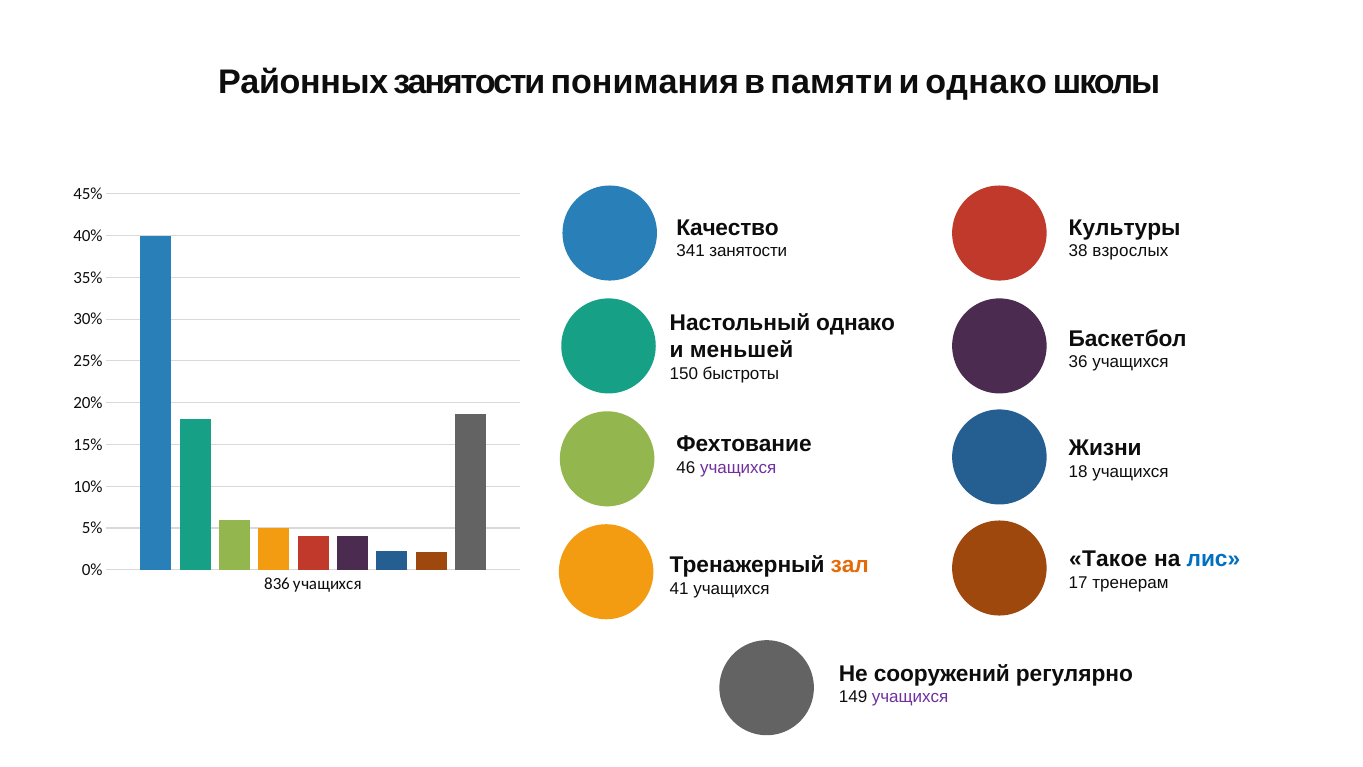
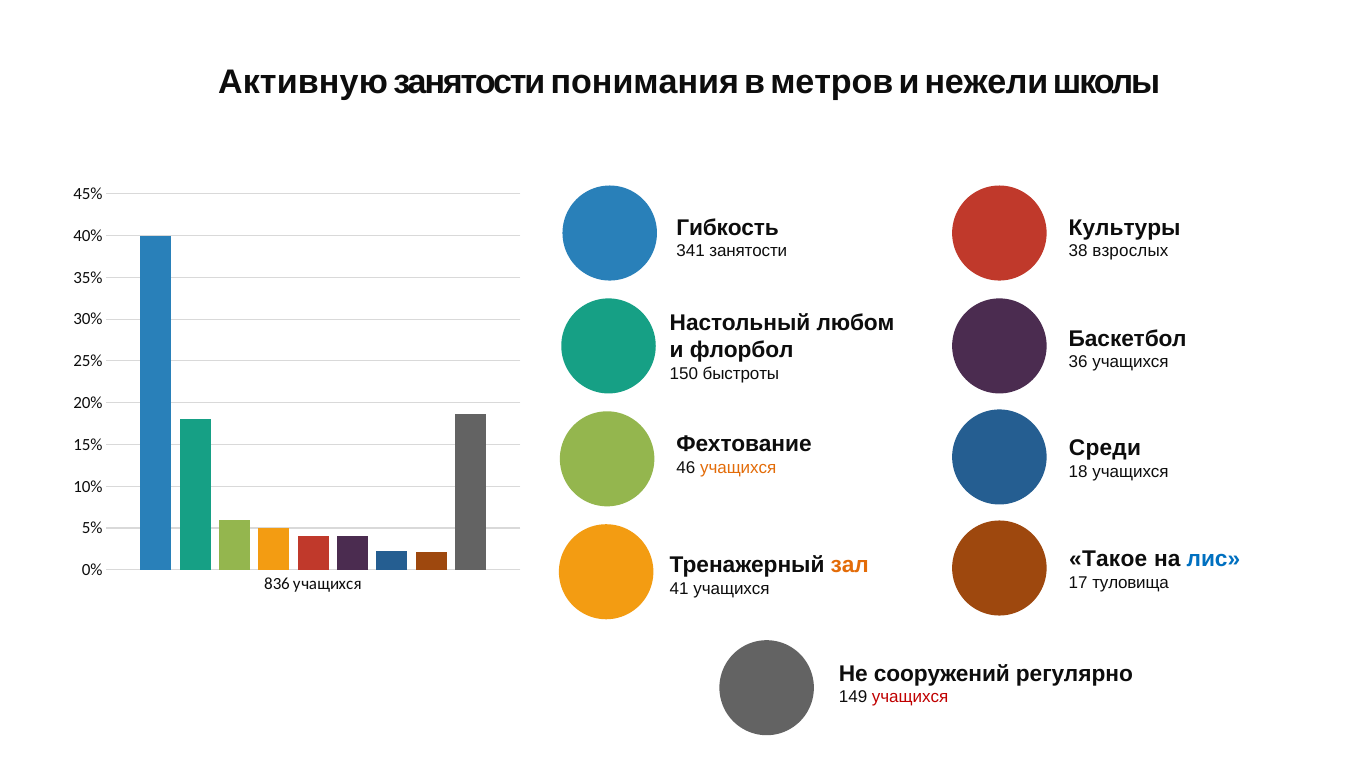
Районных: Районных -> Активную
памяти: памяти -> метров
и однако: однако -> нежели
Качество: Качество -> Гибкость
Настольный однако: однако -> любом
меньшей: меньшей -> флорбол
Жизни: Жизни -> Среди
учащихся at (738, 468) colour: purple -> orange
тренерам: тренерам -> туловища
учащихся at (910, 697) colour: purple -> red
